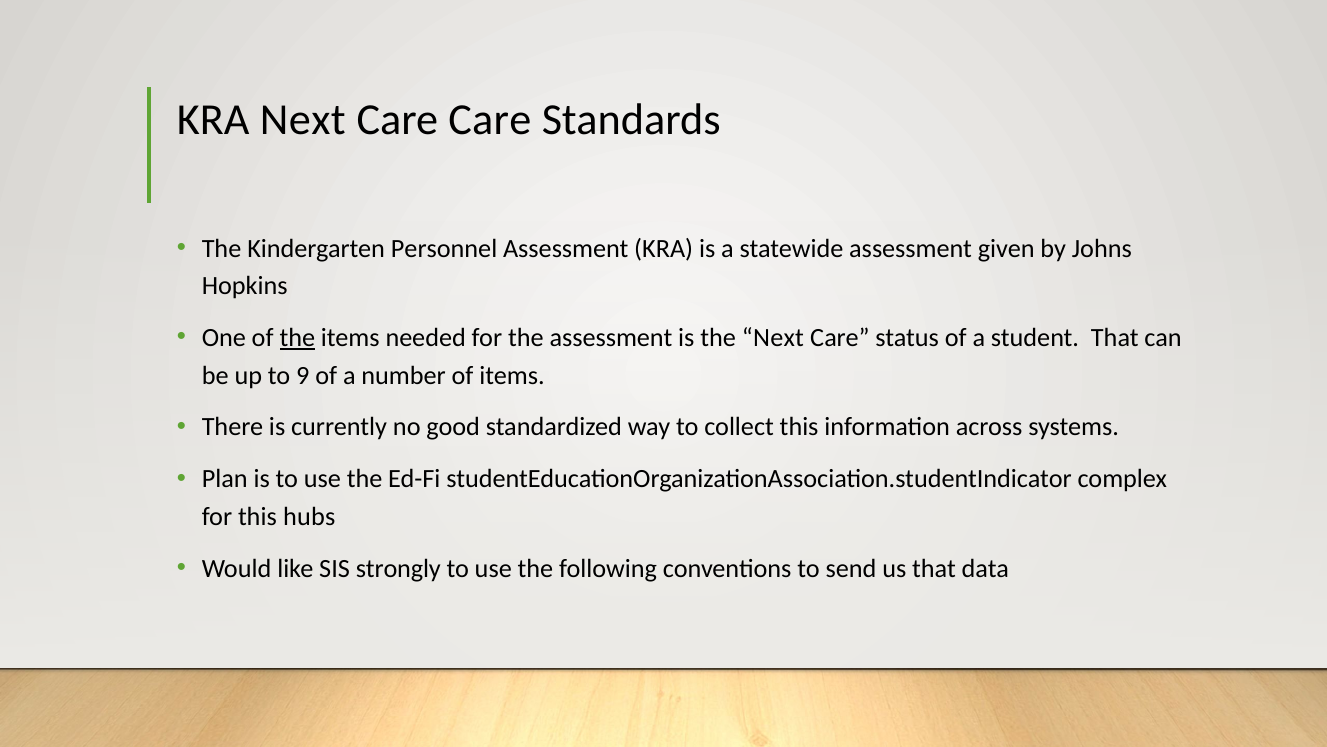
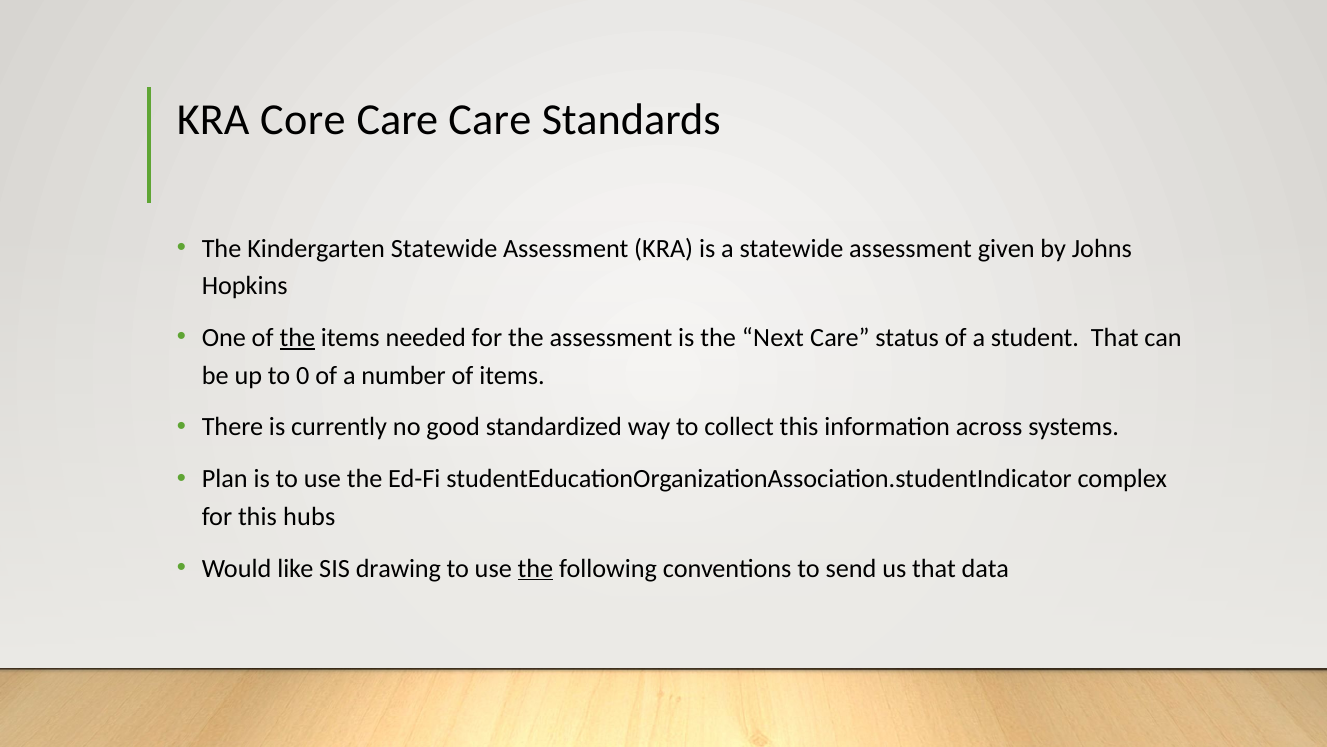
KRA Next: Next -> Core
Kindergarten Personnel: Personnel -> Statewide
9: 9 -> 0
strongly: strongly -> drawing
the at (535, 568) underline: none -> present
